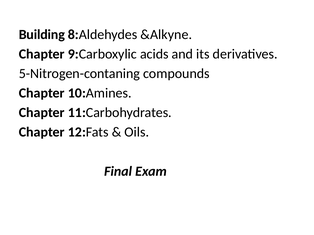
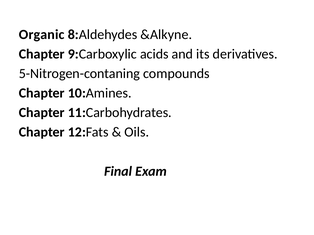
Building: Building -> Organic
